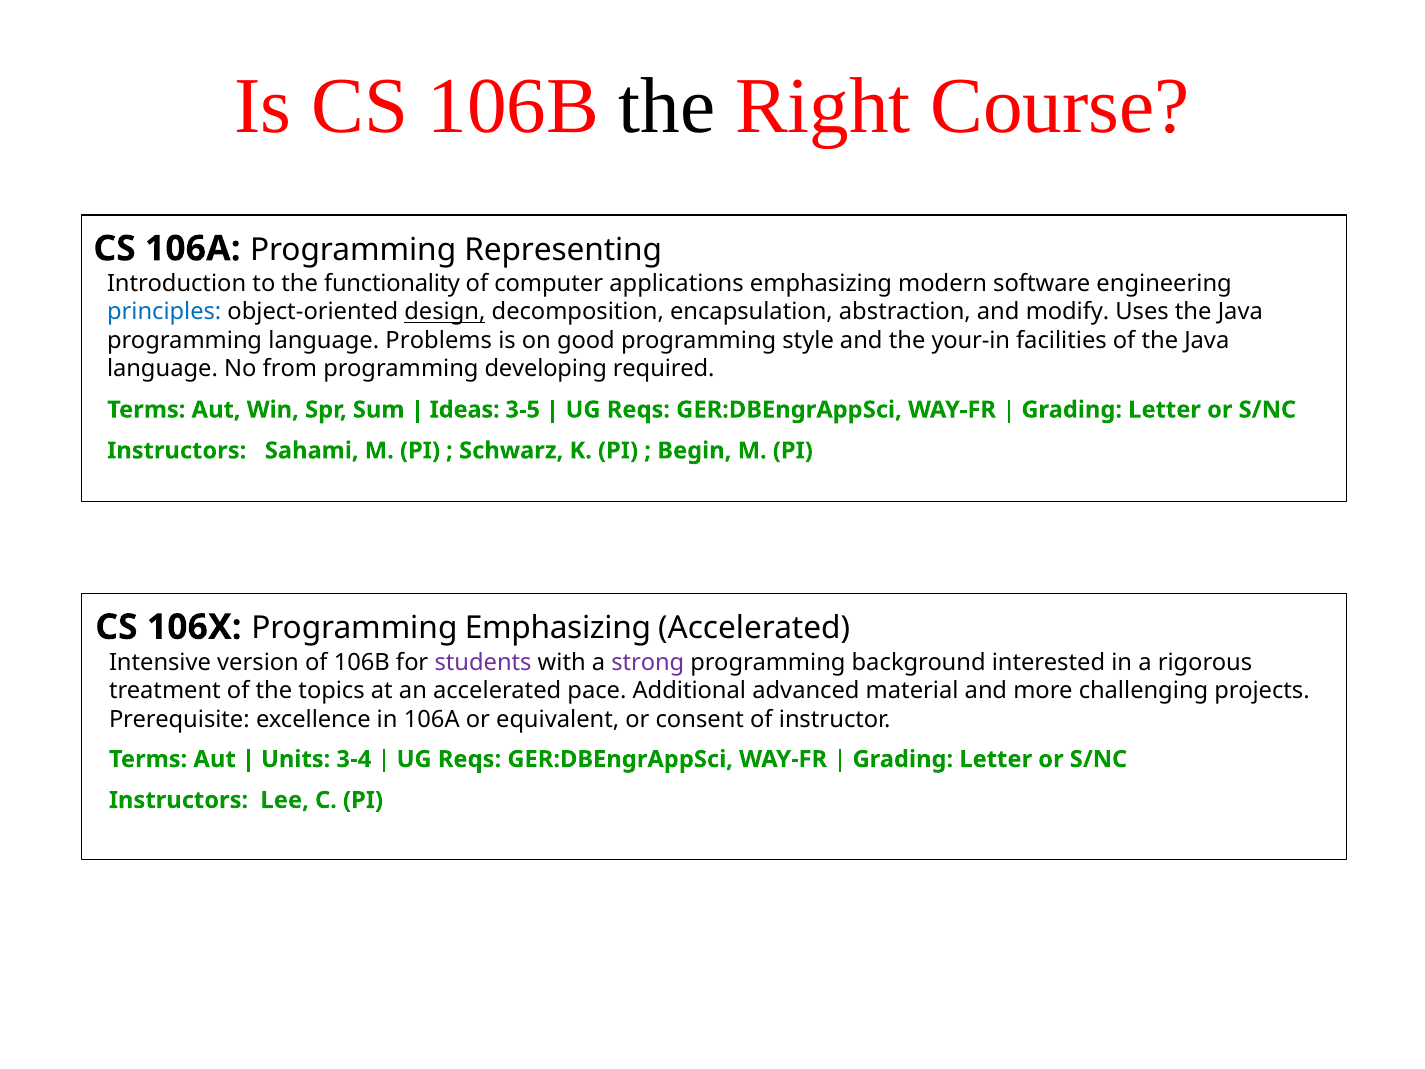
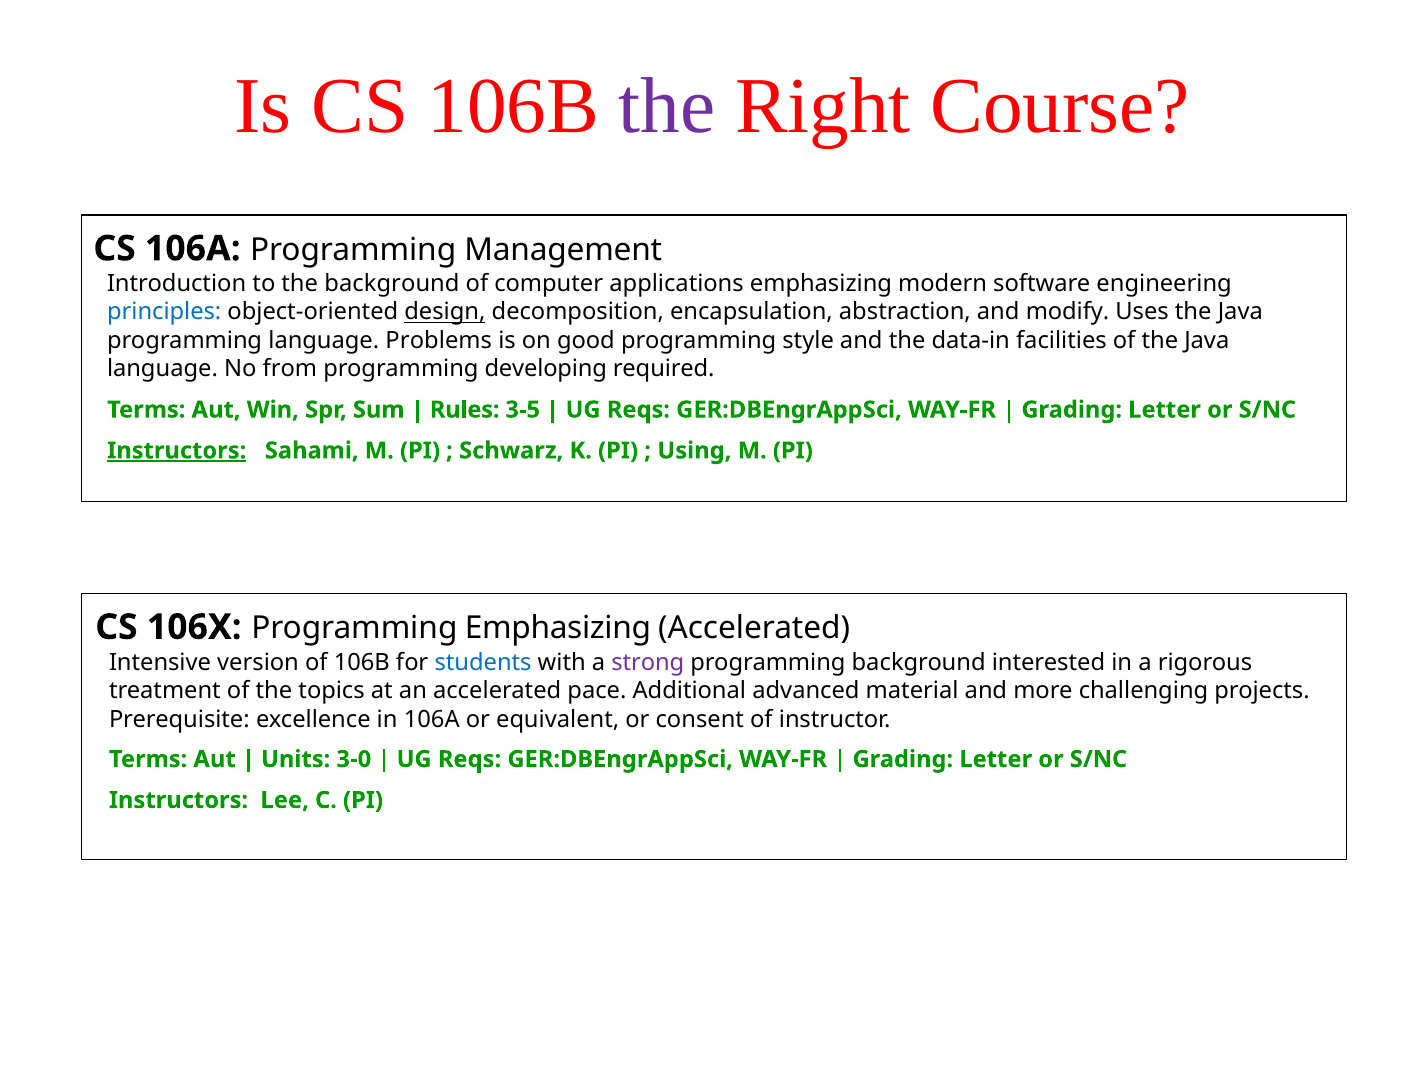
the at (667, 106) colour: black -> purple
Representing: Representing -> Management
the functionality: functionality -> background
your-in: your-in -> data-in
Ideas: Ideas -> Rules
Instructors at (177, 451) underline: none -> present
Begin: Begin -> Using
students colour: purple -> blue
3-4: 3-4 -> 3-0
